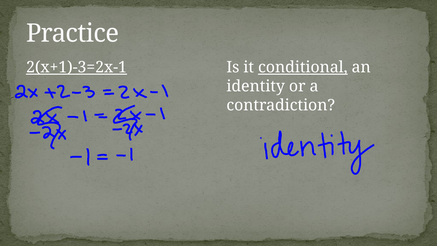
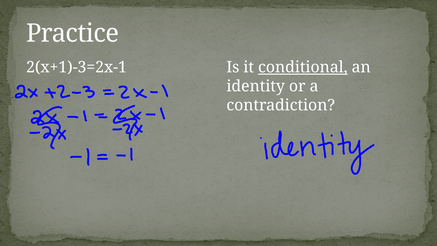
2(x+1)-3=2x-1 underline: present -> none
